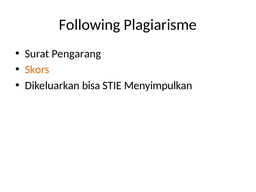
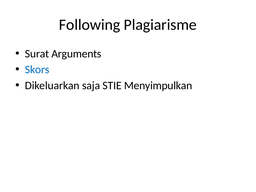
Pengarang: Pengarang -> Arguments
Skors colour: orange -> blue
bisa: bisa -> saja
